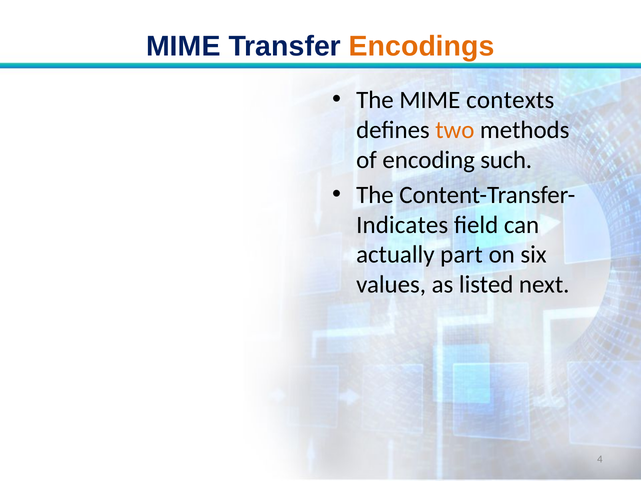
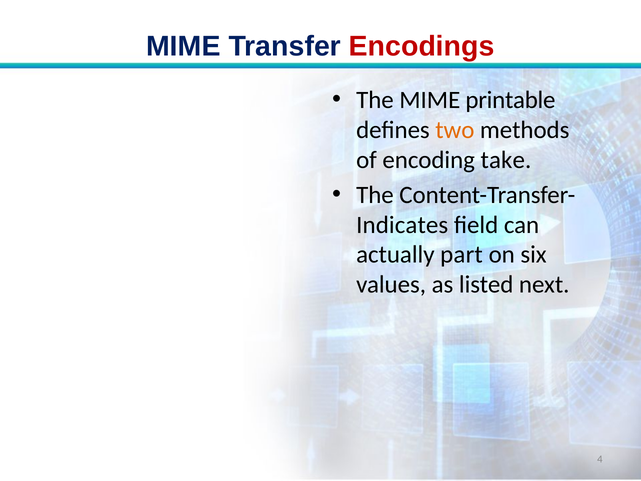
Encodings colour: orange -> red
contexts: contexts -> printable
such: such -> take
